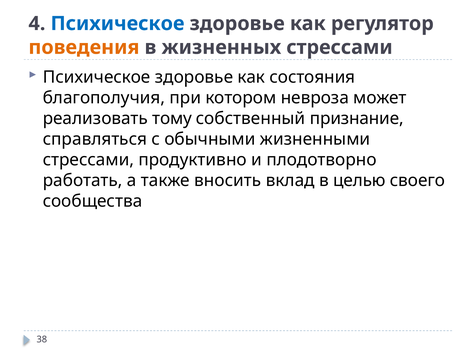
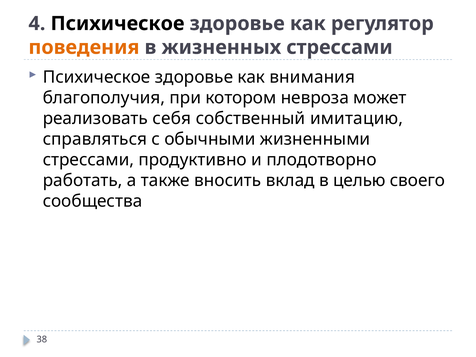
Психическое at (118, 24) colour: blue -> black
состояния: состояния -> внимания
тому: тому -> себя
признание: признание -> имитацию
